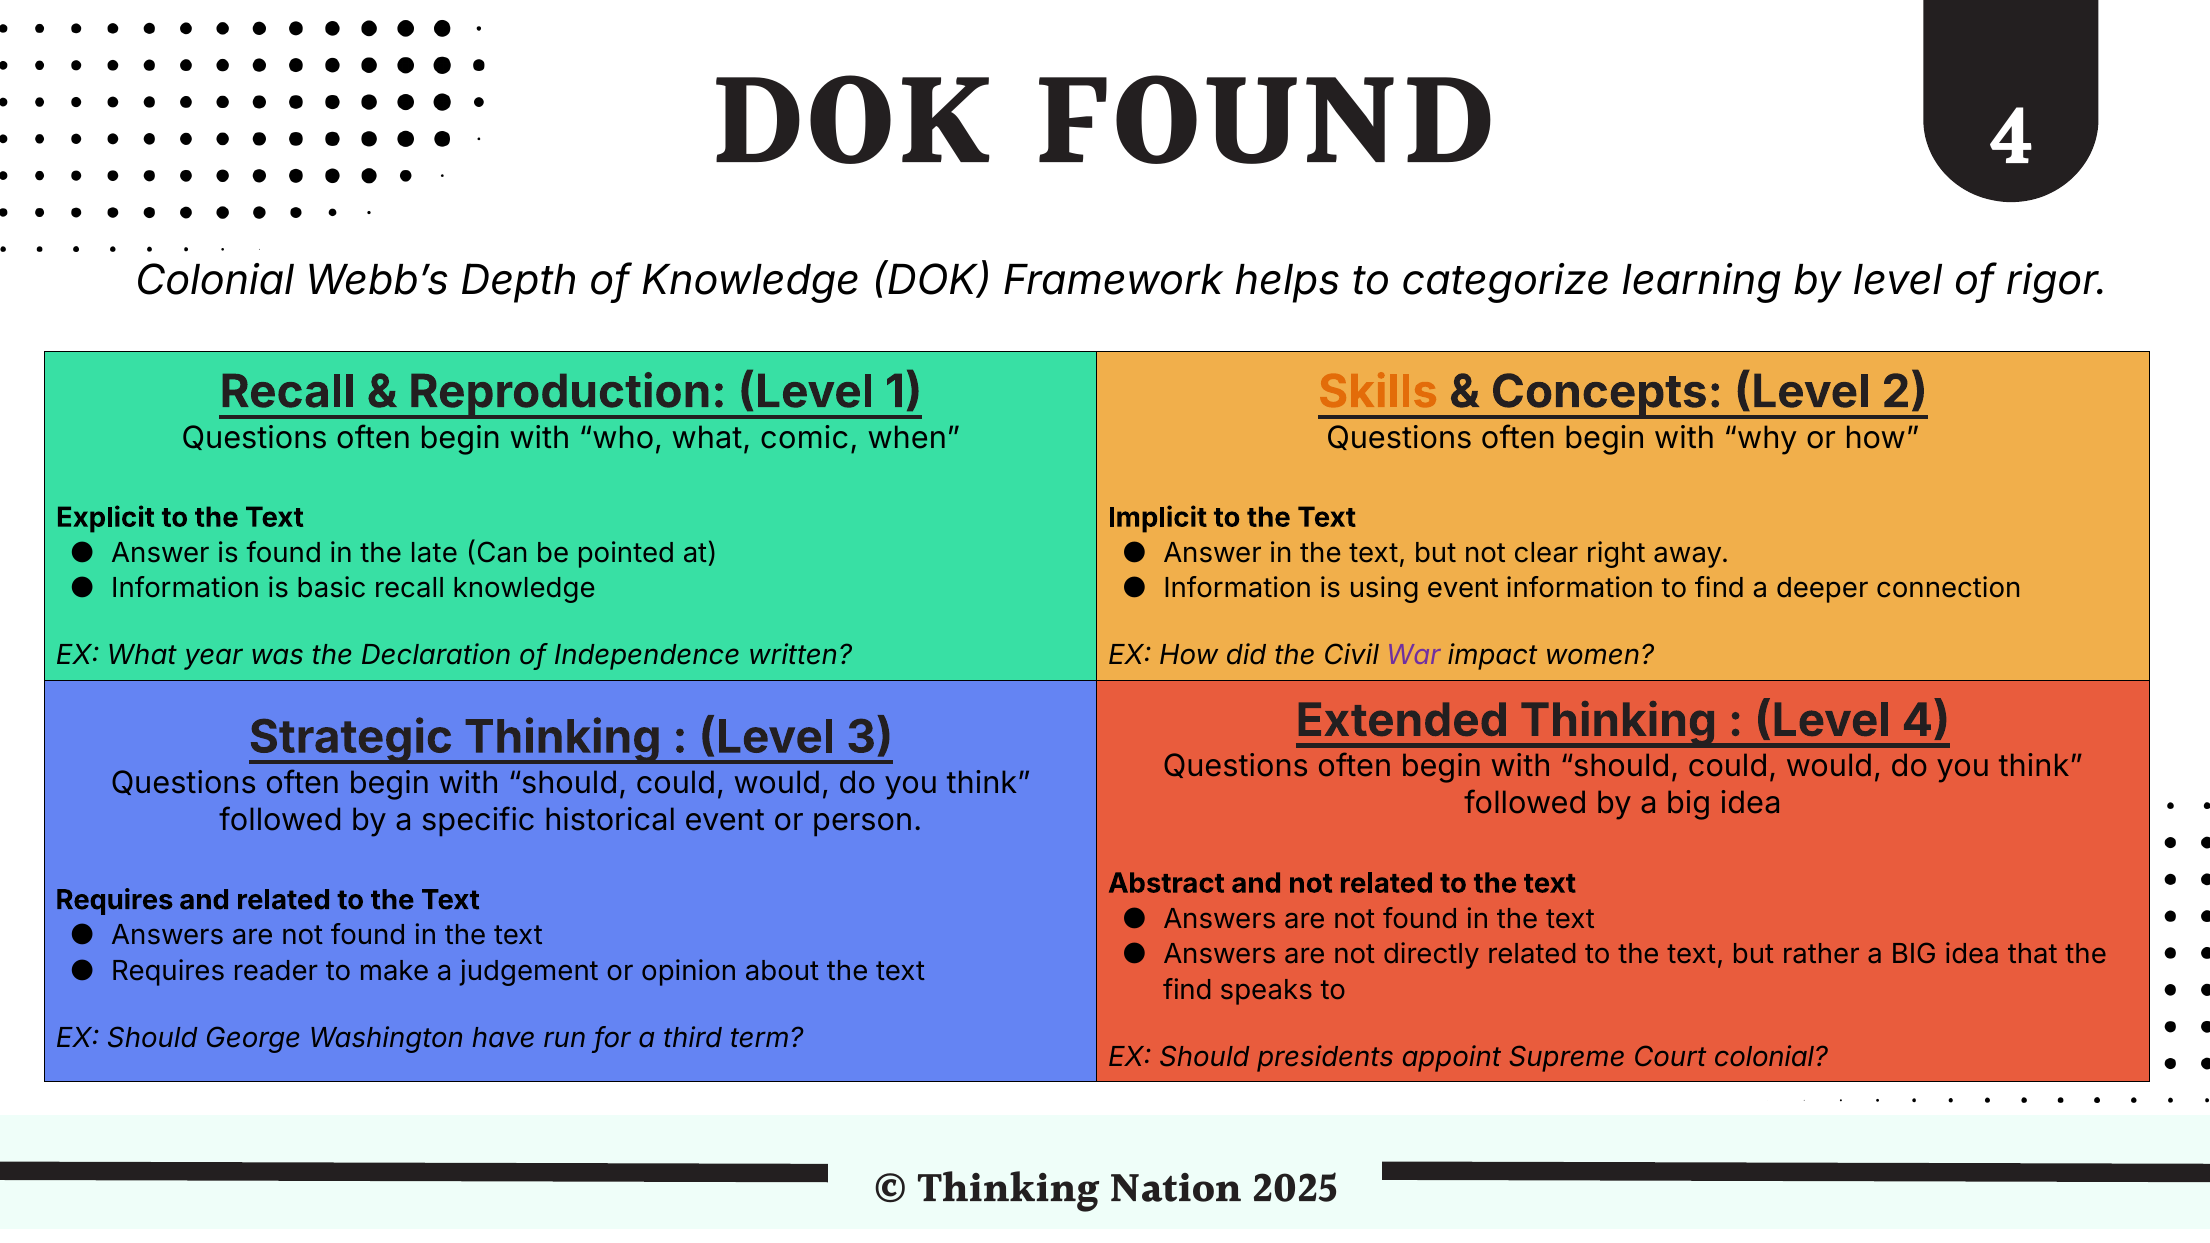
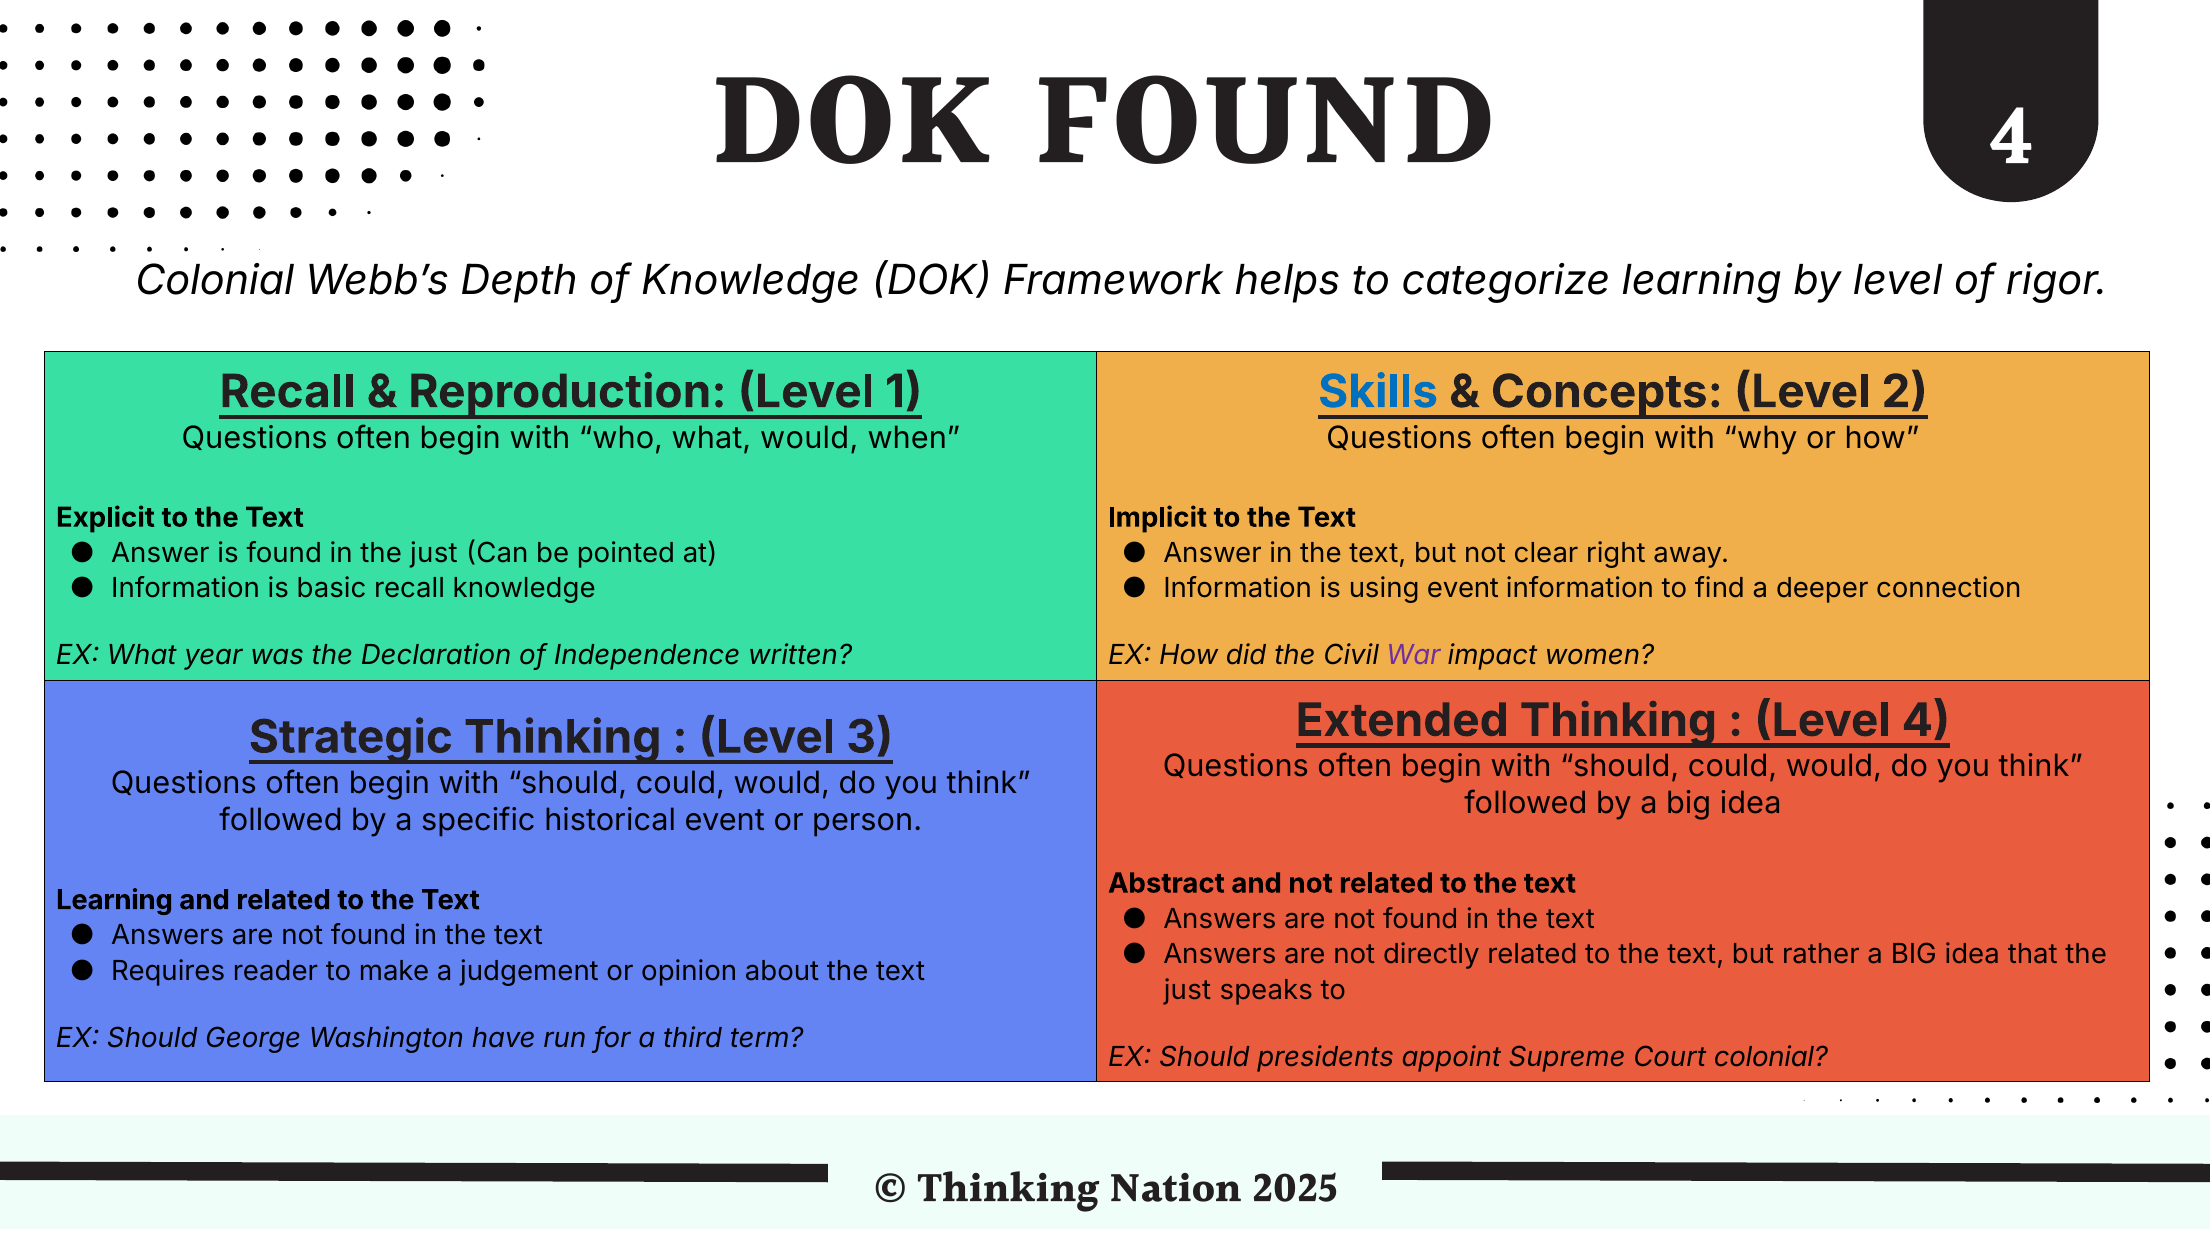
Skills colour: orange -> blue
what comic: comic -> would
in the late: late -> just
Requires at (114, 900): Requires -> Learning
find at (1188, 990): find -> just
